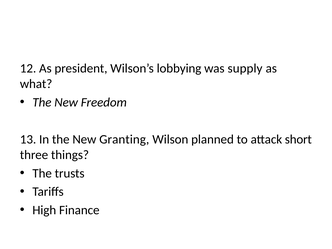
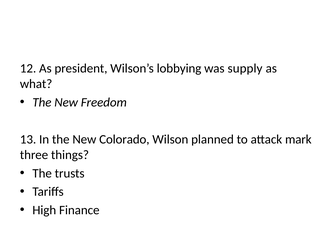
Granting: Granting -> Colorado
short: short -> mark
